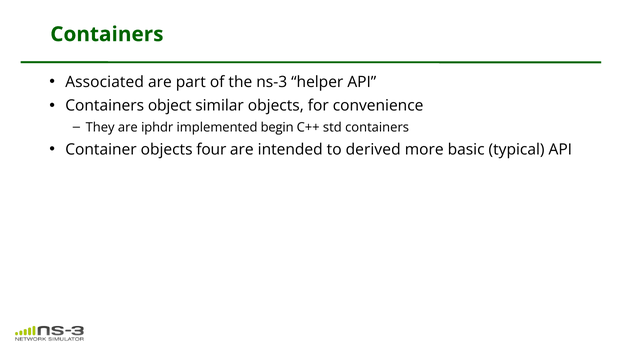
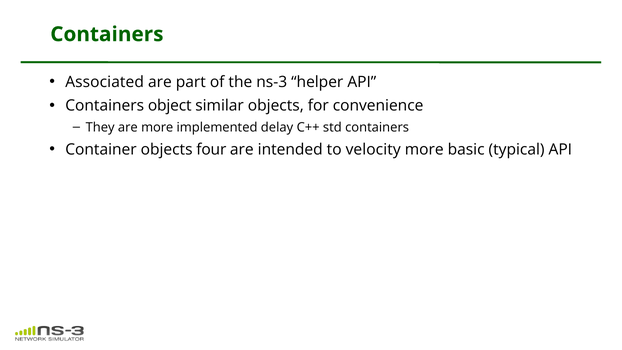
are iphdr: iphdr -> more
begin: begin -> delay
derived: derived -> velocity
